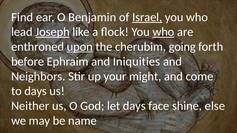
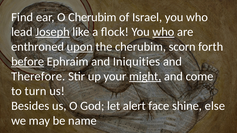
O Benjamin: Benjamin -> Cherubim
Israel underline: present -> none
going: going -> scorn
before underline: none -> present
Neighbors: Neighbors -> Therefore
might underline: none -> present
to days: days -> turn
Neither: Neither -> Besides
let days: days -> alert
